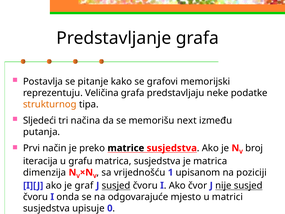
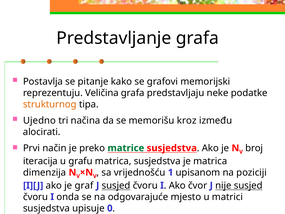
Sljedeći: Sljedeći -> Ujedno
next: next -> kroz
putanja: putanja -> alocirati
matrice colour: black -> green
